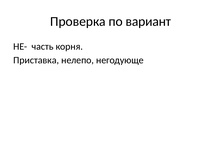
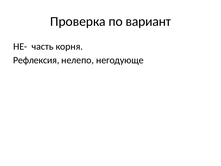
Приставка: Приставка -> Рефлексия
